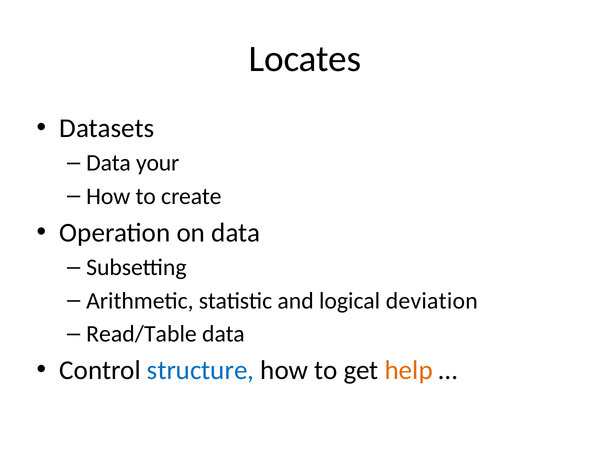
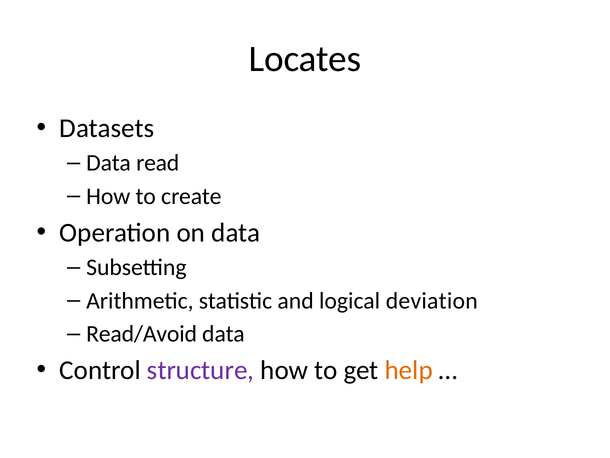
your: your -> read
Read/Table: Read/Table -> Read/Avoid
structure colour: blue -> purple
